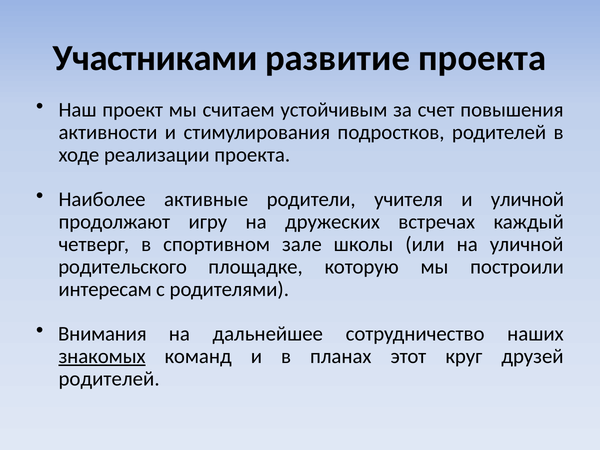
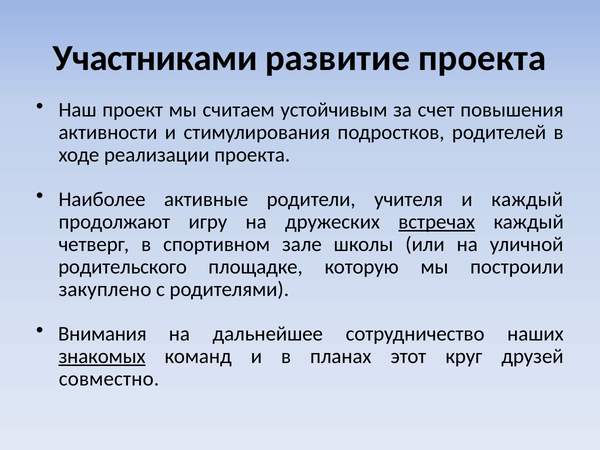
и уличной: уличной -> каждый
встречах underline: none -> present
интересам: интересам -> закуплено
родителей at (109, 379): родителей -> совместно
